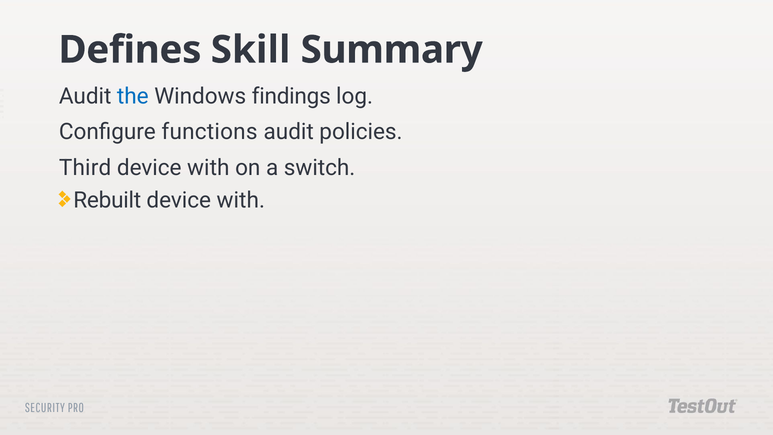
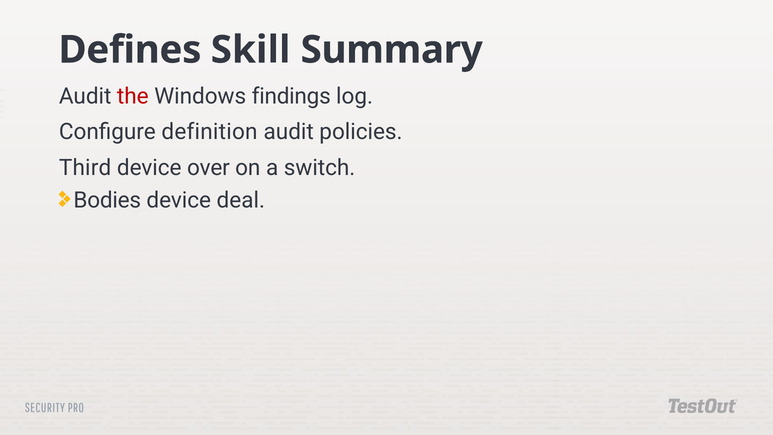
the colour: blue -> red
functions: functions -> definition
with at (208, 168): with -> over
Rebuilt: Rebuilt -> Bodies
with at (241, 200): with -> deal
